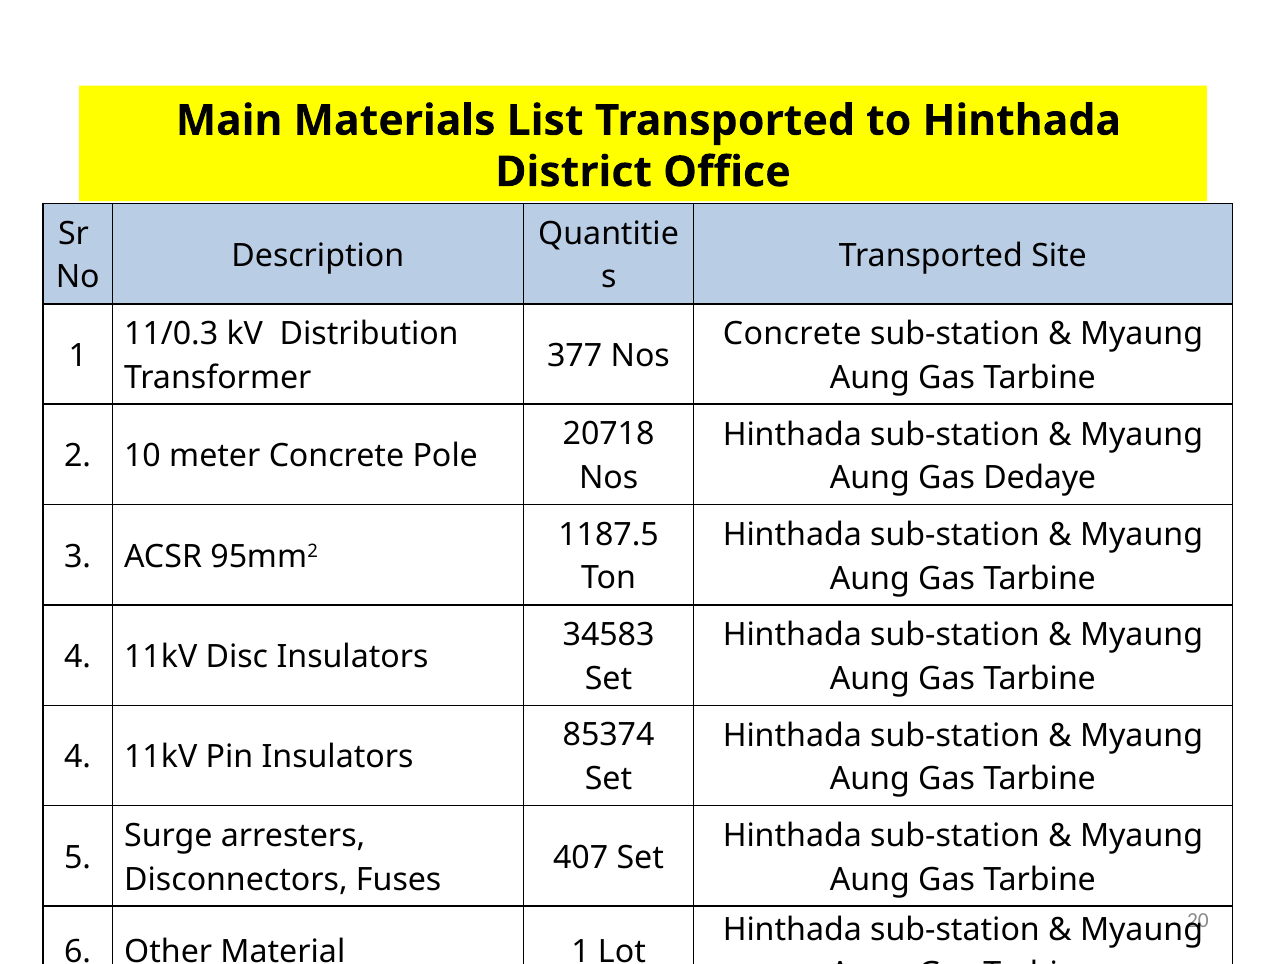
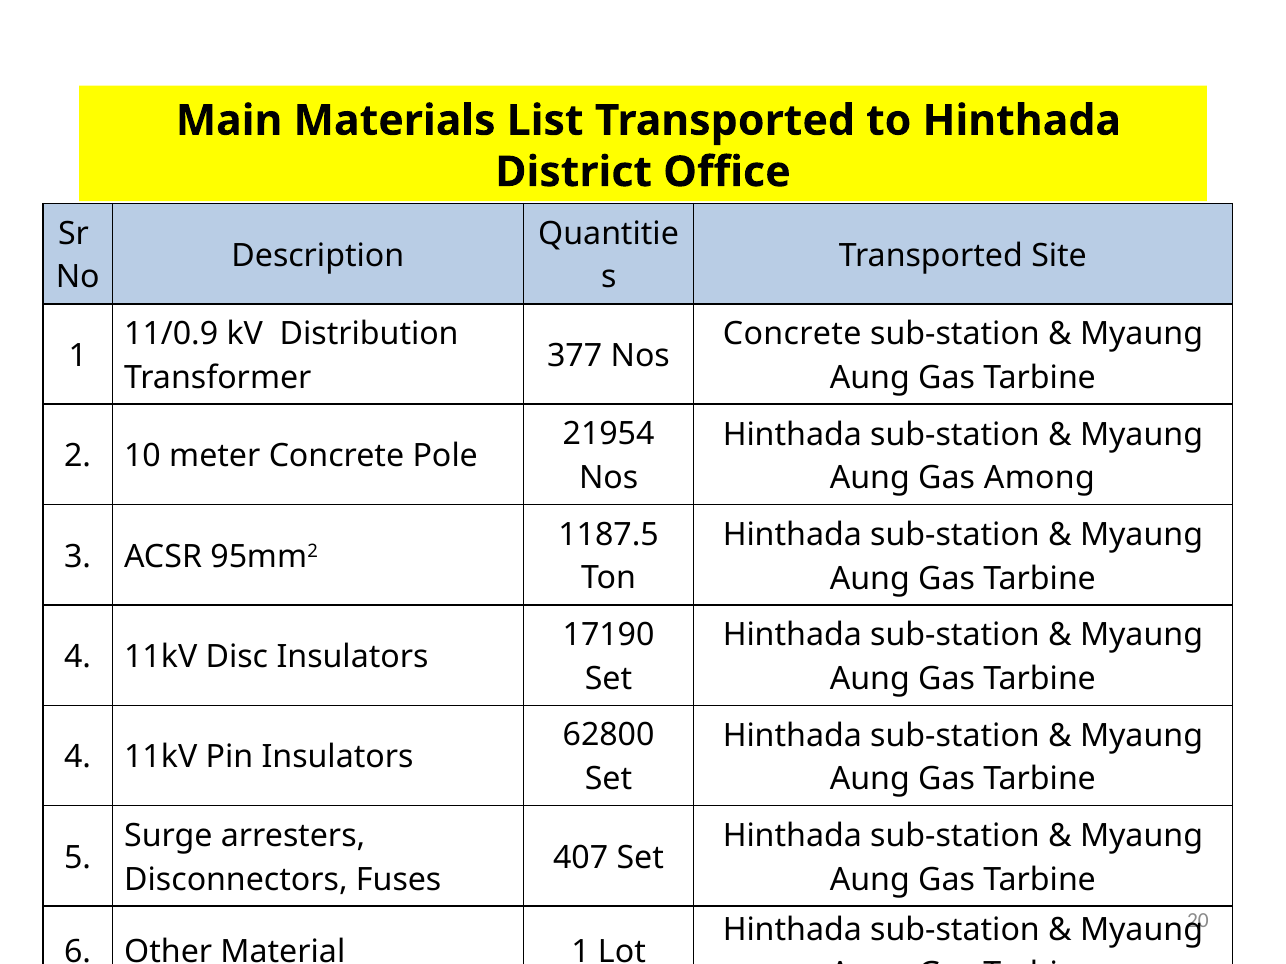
11/0.3: 11/0.3 -> 11/0.9
20718: 20718 -> 21954
Dedaye: Dedaye -> Among
34583: 34583 -> 17190
85374: 85374 -> 62800
